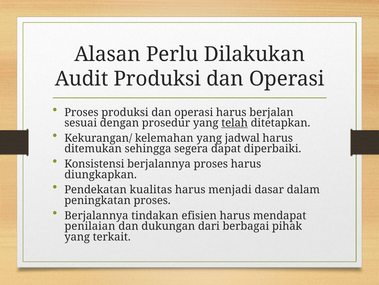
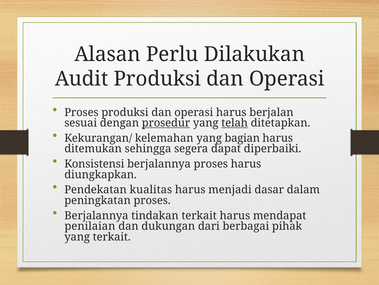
prosedur underline: none -> present
jadwal: jadwal -> bagian
tindakan efisien: efisien -> terkait
